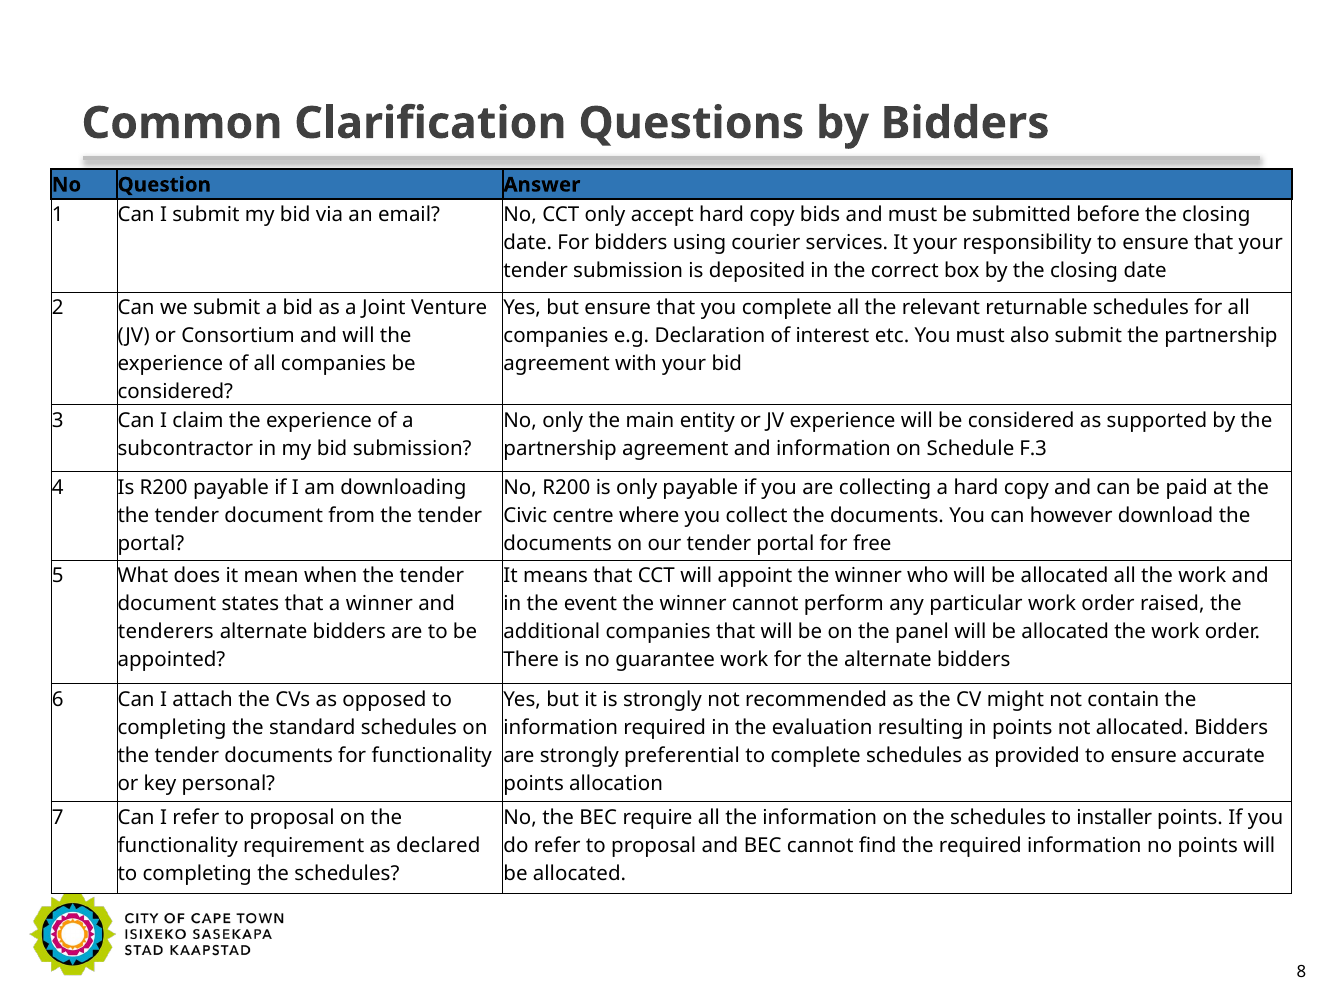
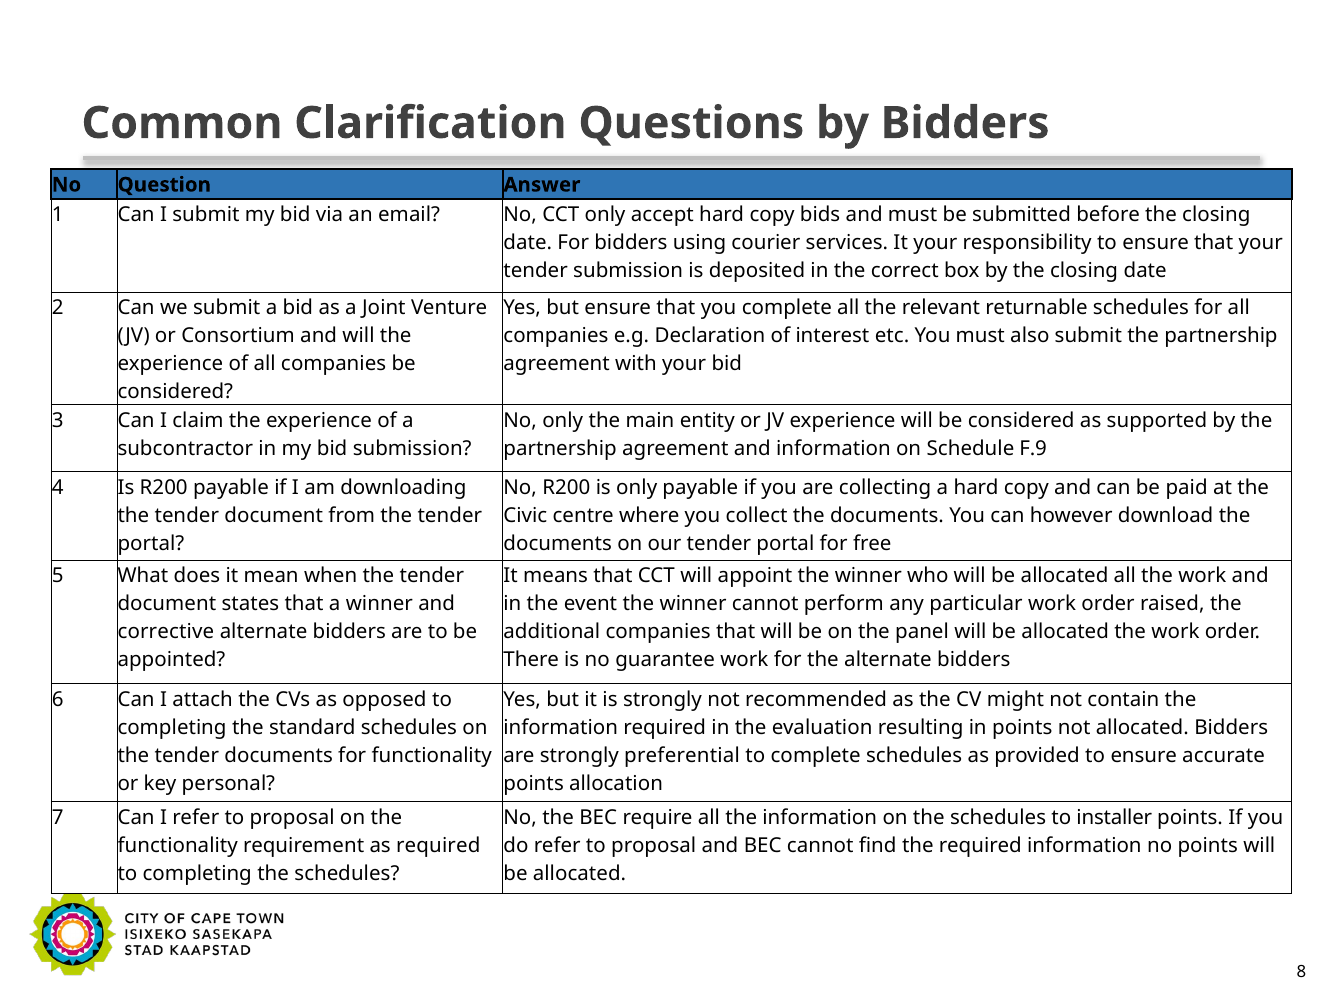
F.3: F.3 -> F.9
tenderers: tenderers -> corrective
as declared: declared -> required
